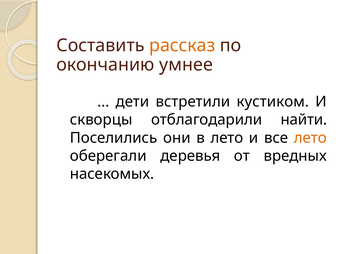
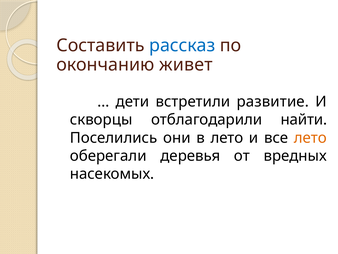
рассказ colour: orange -> blue
умнее: умнее -> живет
кустиком: кустиком -> развитие
